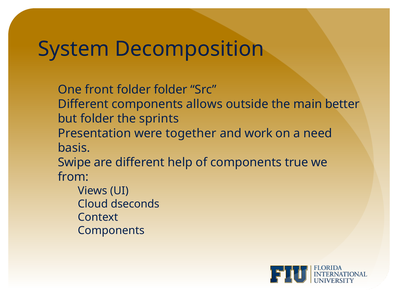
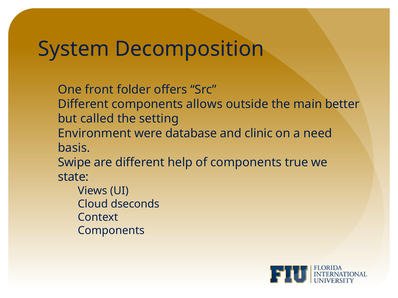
folder folder: folder -> offers
but folder: folder -> called
sprints: sprints -> setting
Presentation: Presentation -> Environment
together: together -> database
work: work -> clinic
from: from -> state
